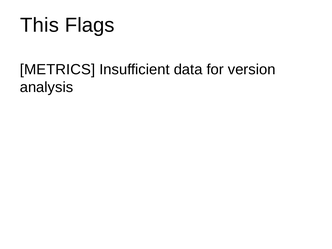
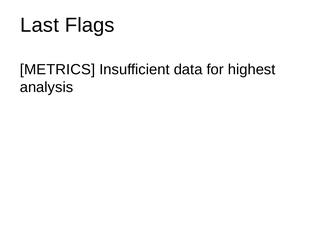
This: This -> Last
version: version -> highest
